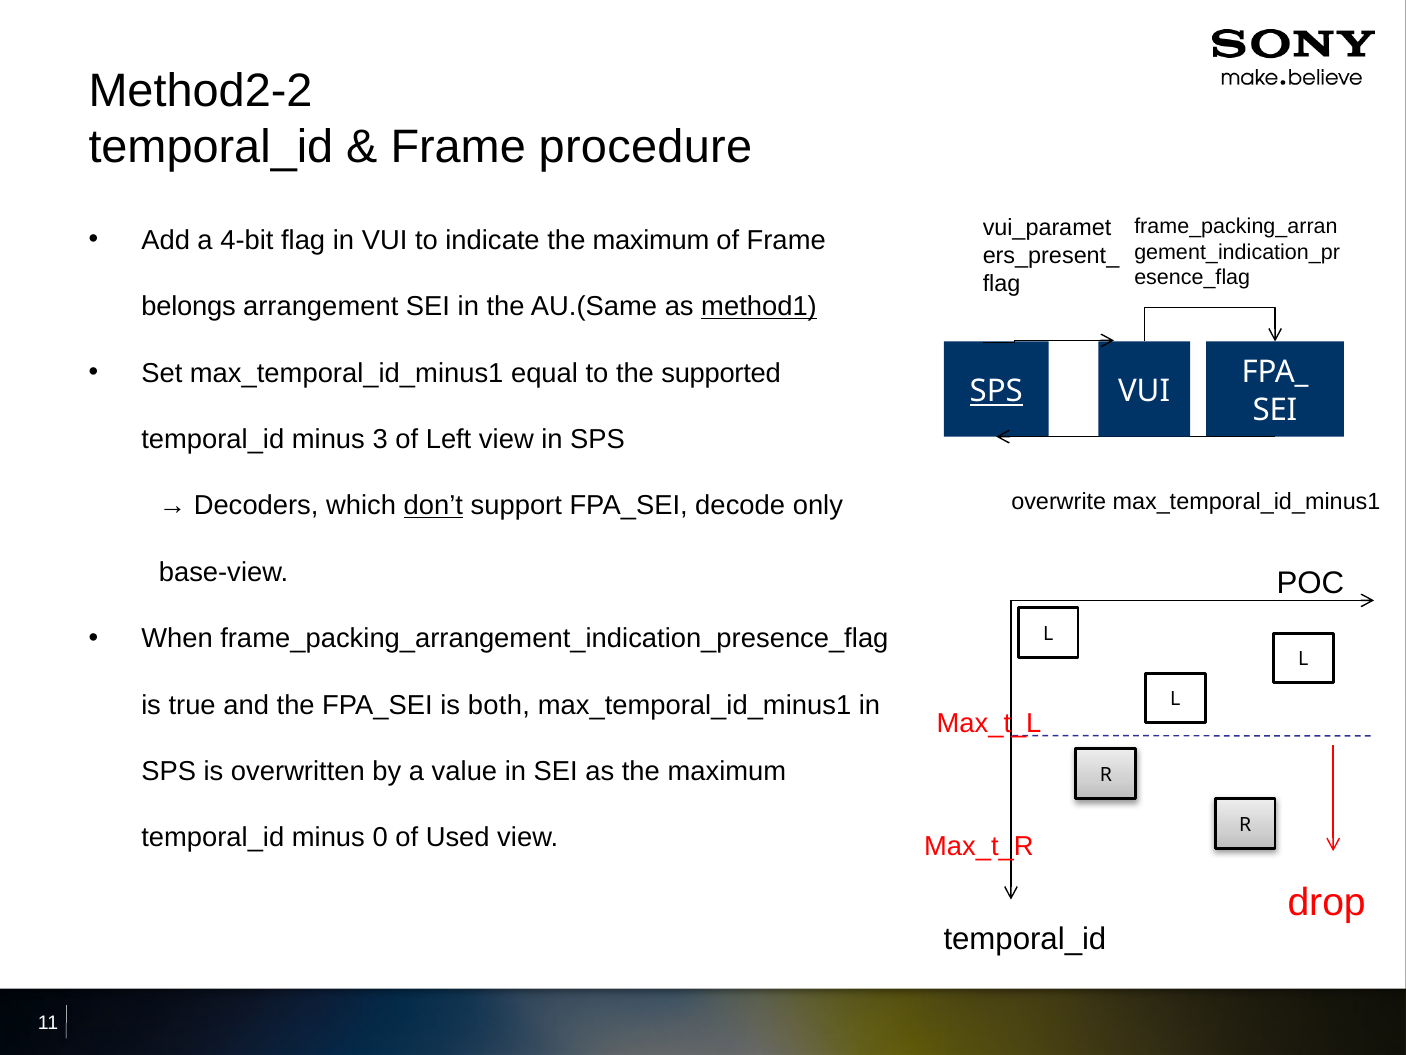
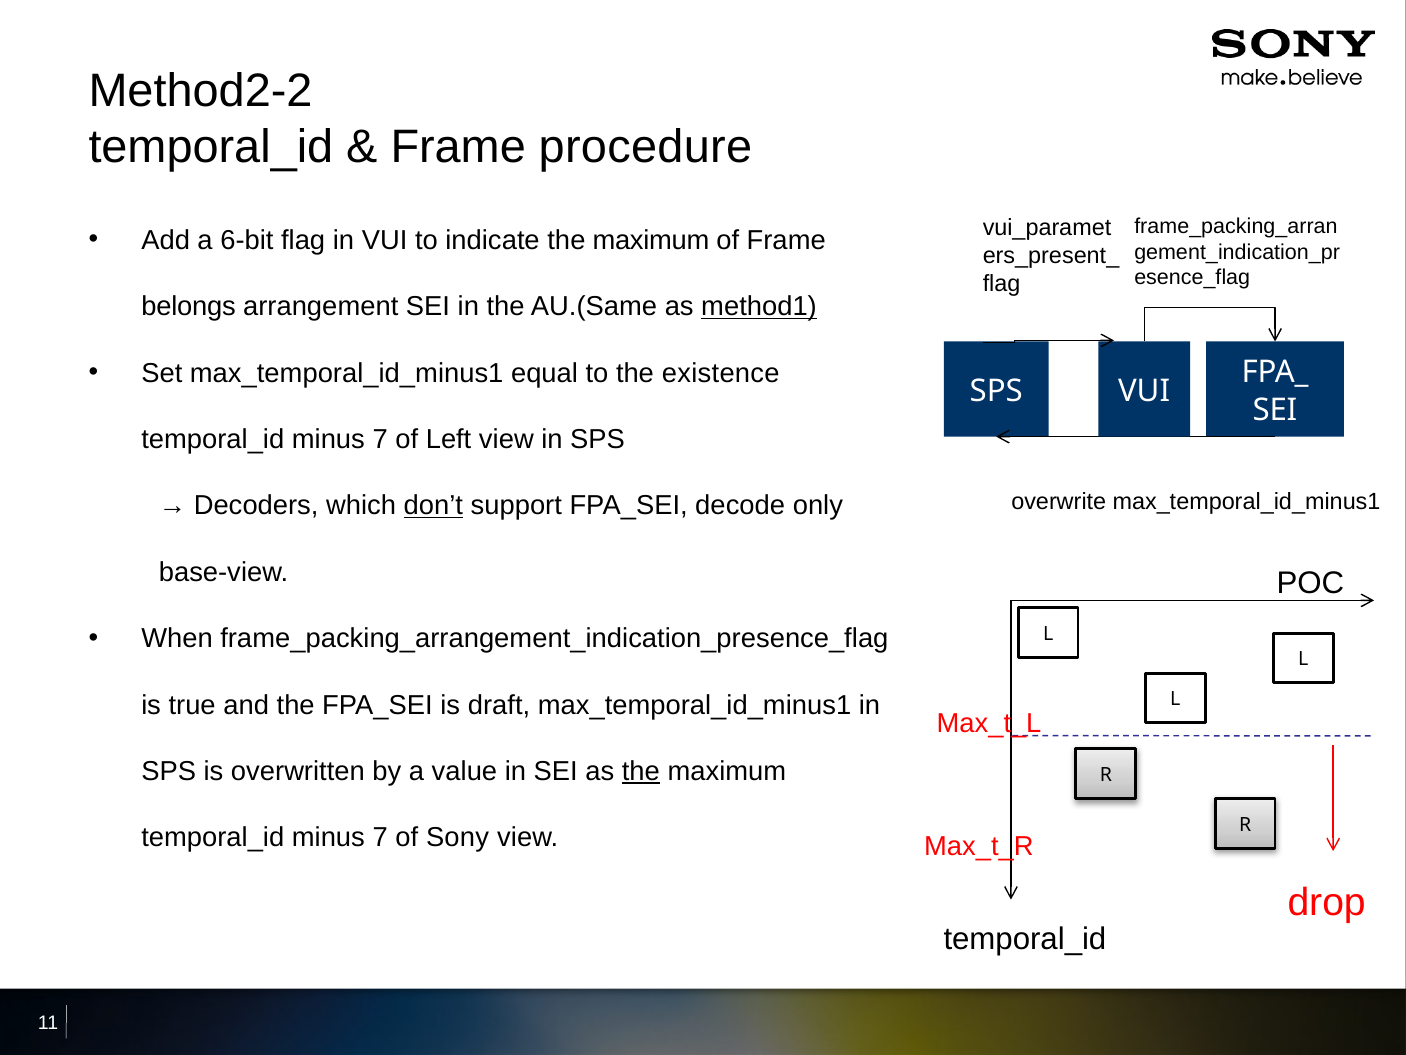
4-bit: 4-bit -> 6-bit
supported: supported -> existence
SPS at (996, 391) underline: present -> none
3 at (380, 439): 3 -> 7
both: both -> draft
the at (641, 771) underline: none -> present
0 at (380, 837): 0 -> 7
Used: Used -> Sony
